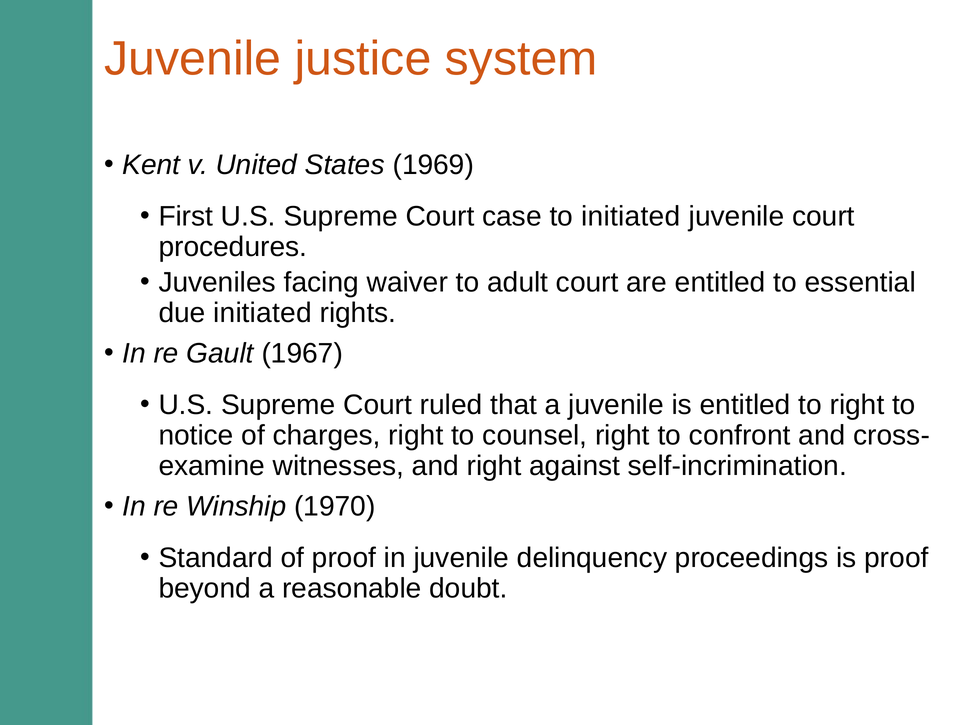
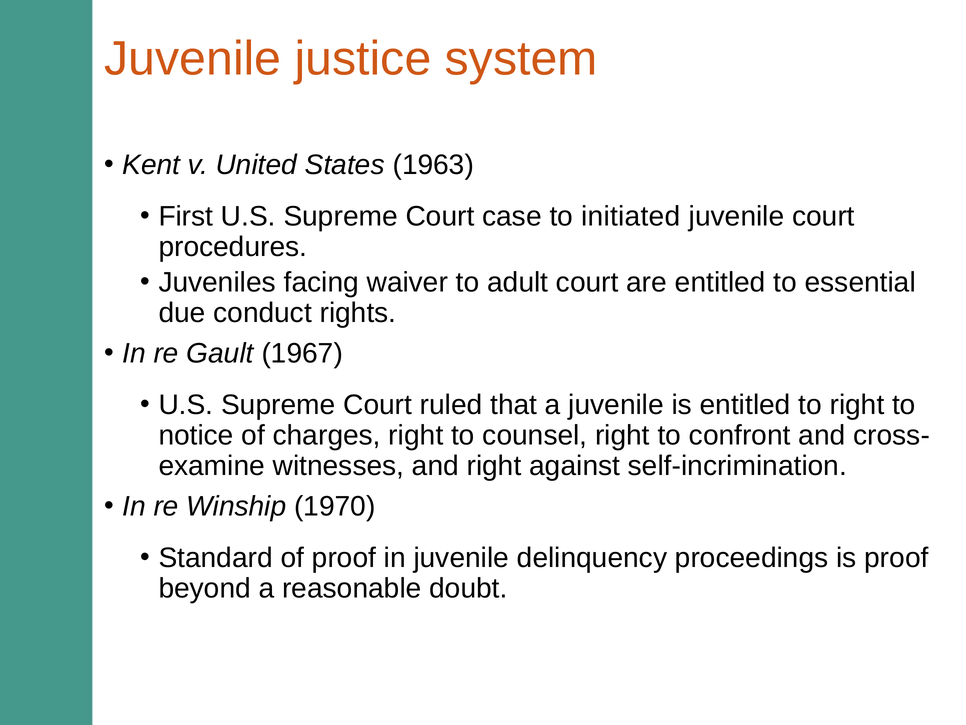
1969: 1969 -> 1963
due initiated: initiated -> conduct
